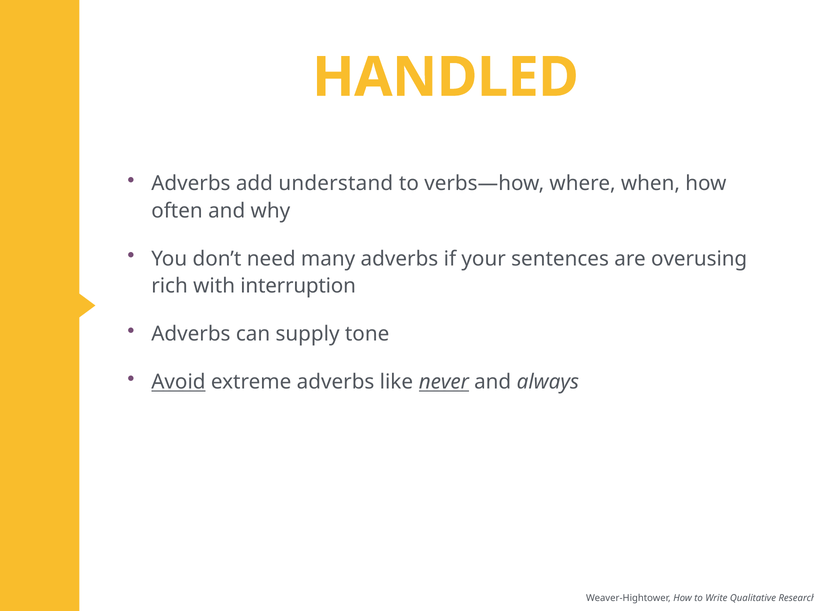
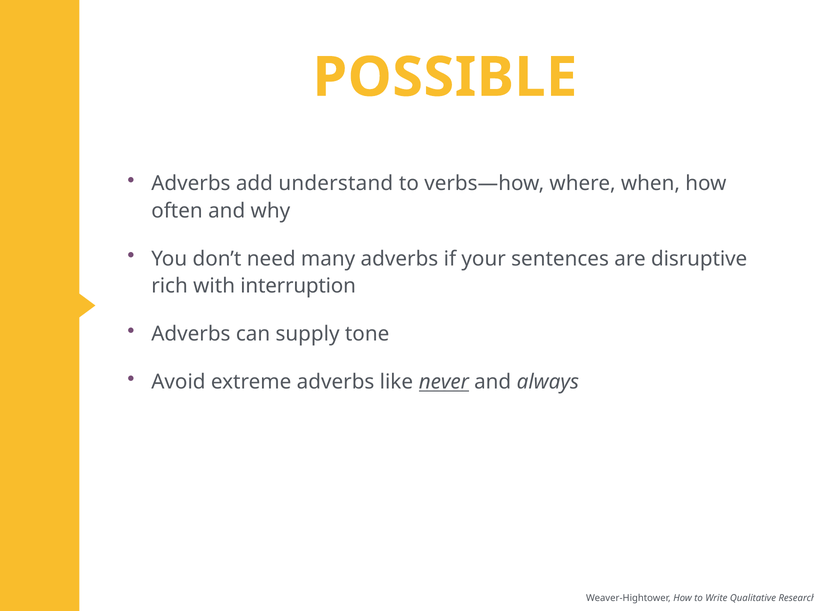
HANDLED: HANDLED -> POSSIBLE
overusing: overusing -> disruptive
Avoid underline: present -> none
